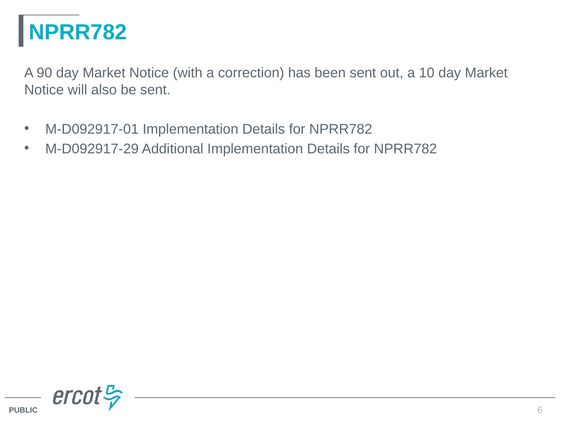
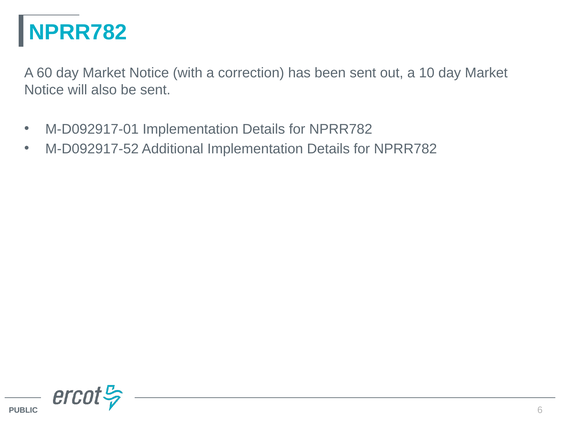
90: 90 -> 60
M-D092917-29: M-D092917-29 -> M-D092917-52
